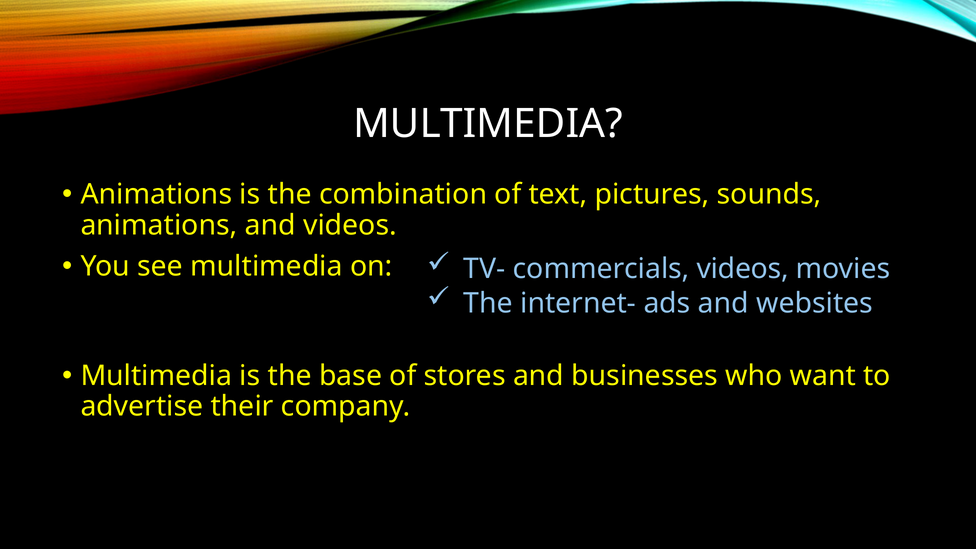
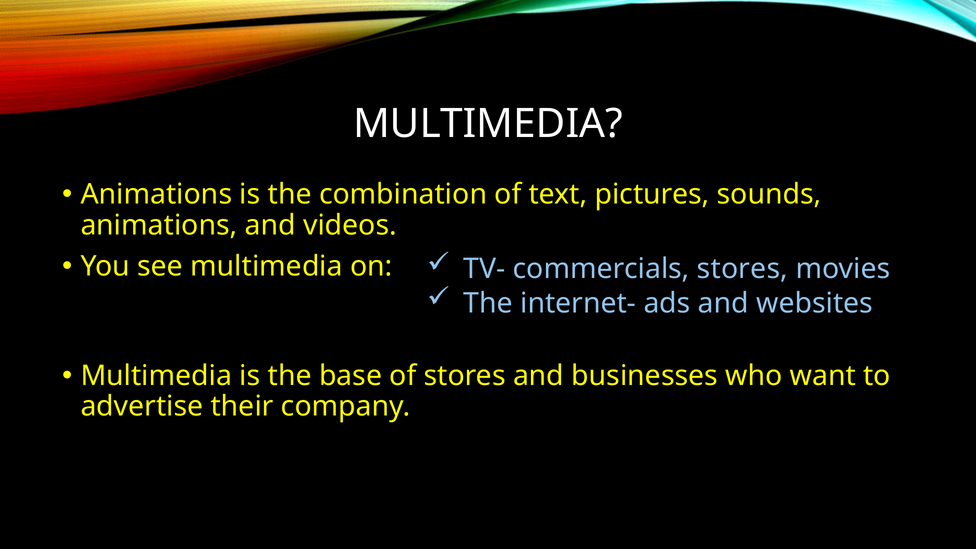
commercials videos: videos -> stores
